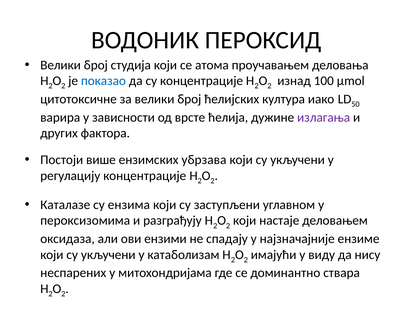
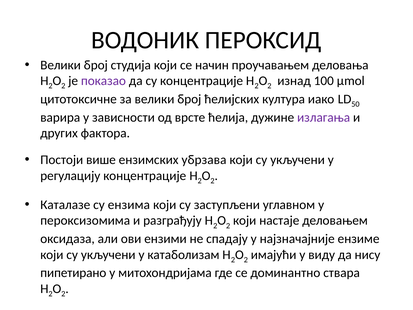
атома: атома -> начин
показао colour: blue -> purple
неспарених: неспарених -> пипетирано
